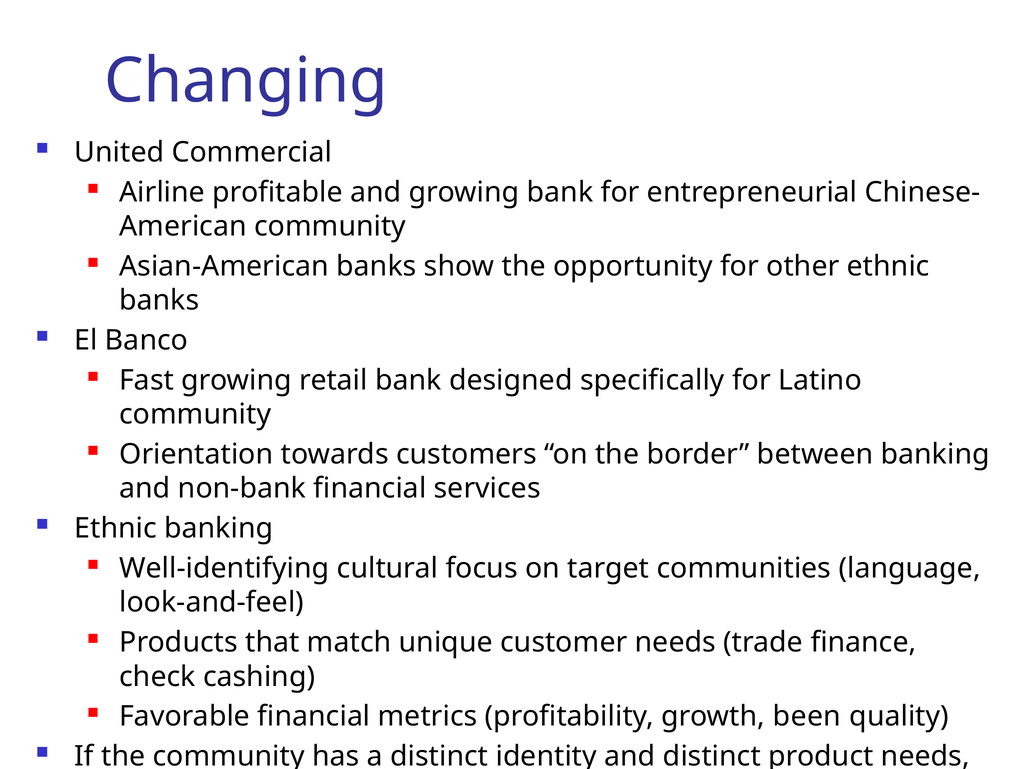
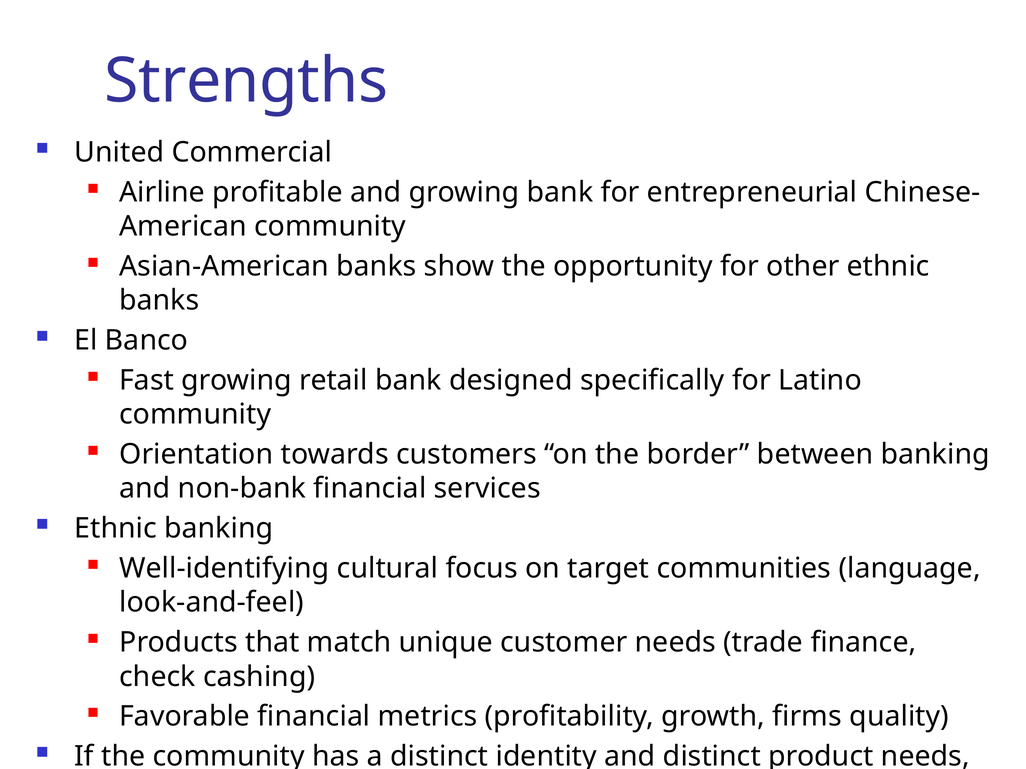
Changing: Changing -> Strengths
been: been -> firms
